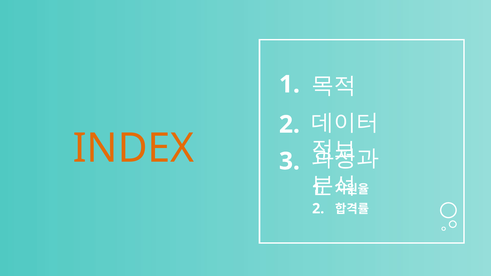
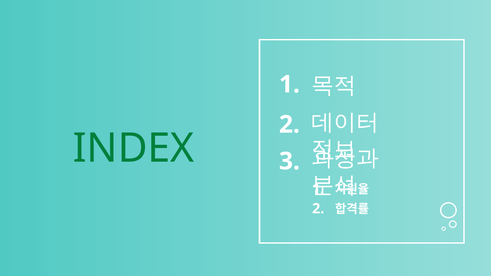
INDEX colour: orange -> green
